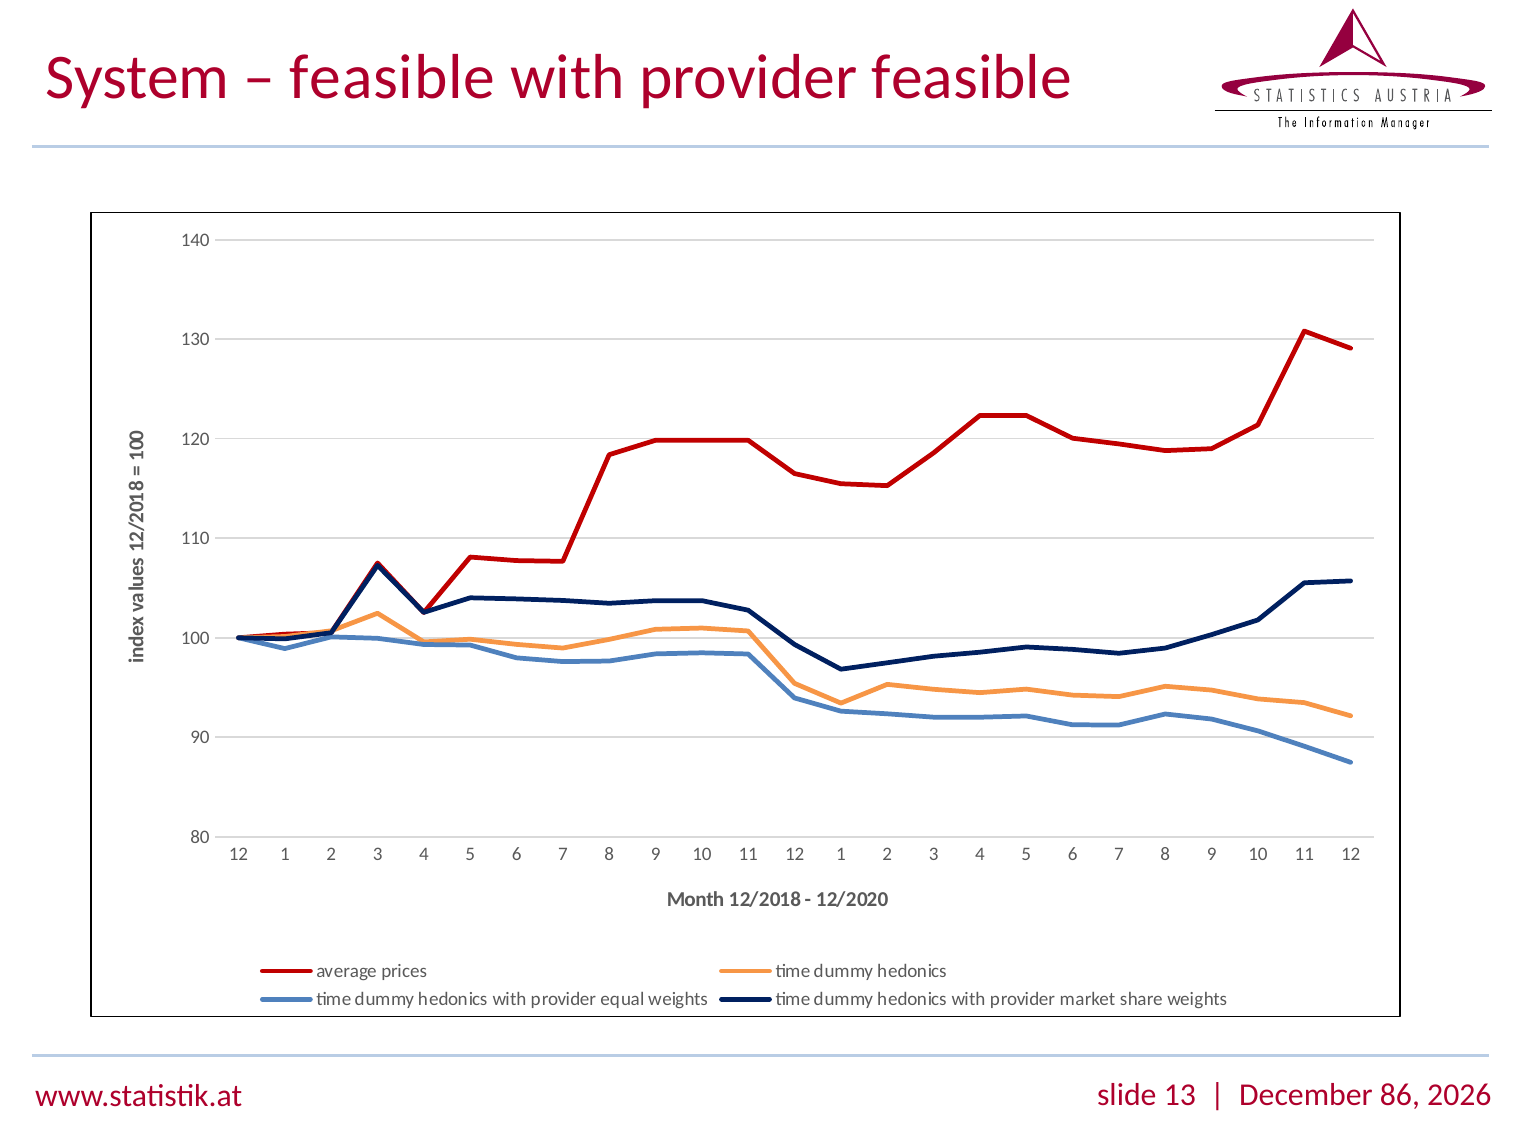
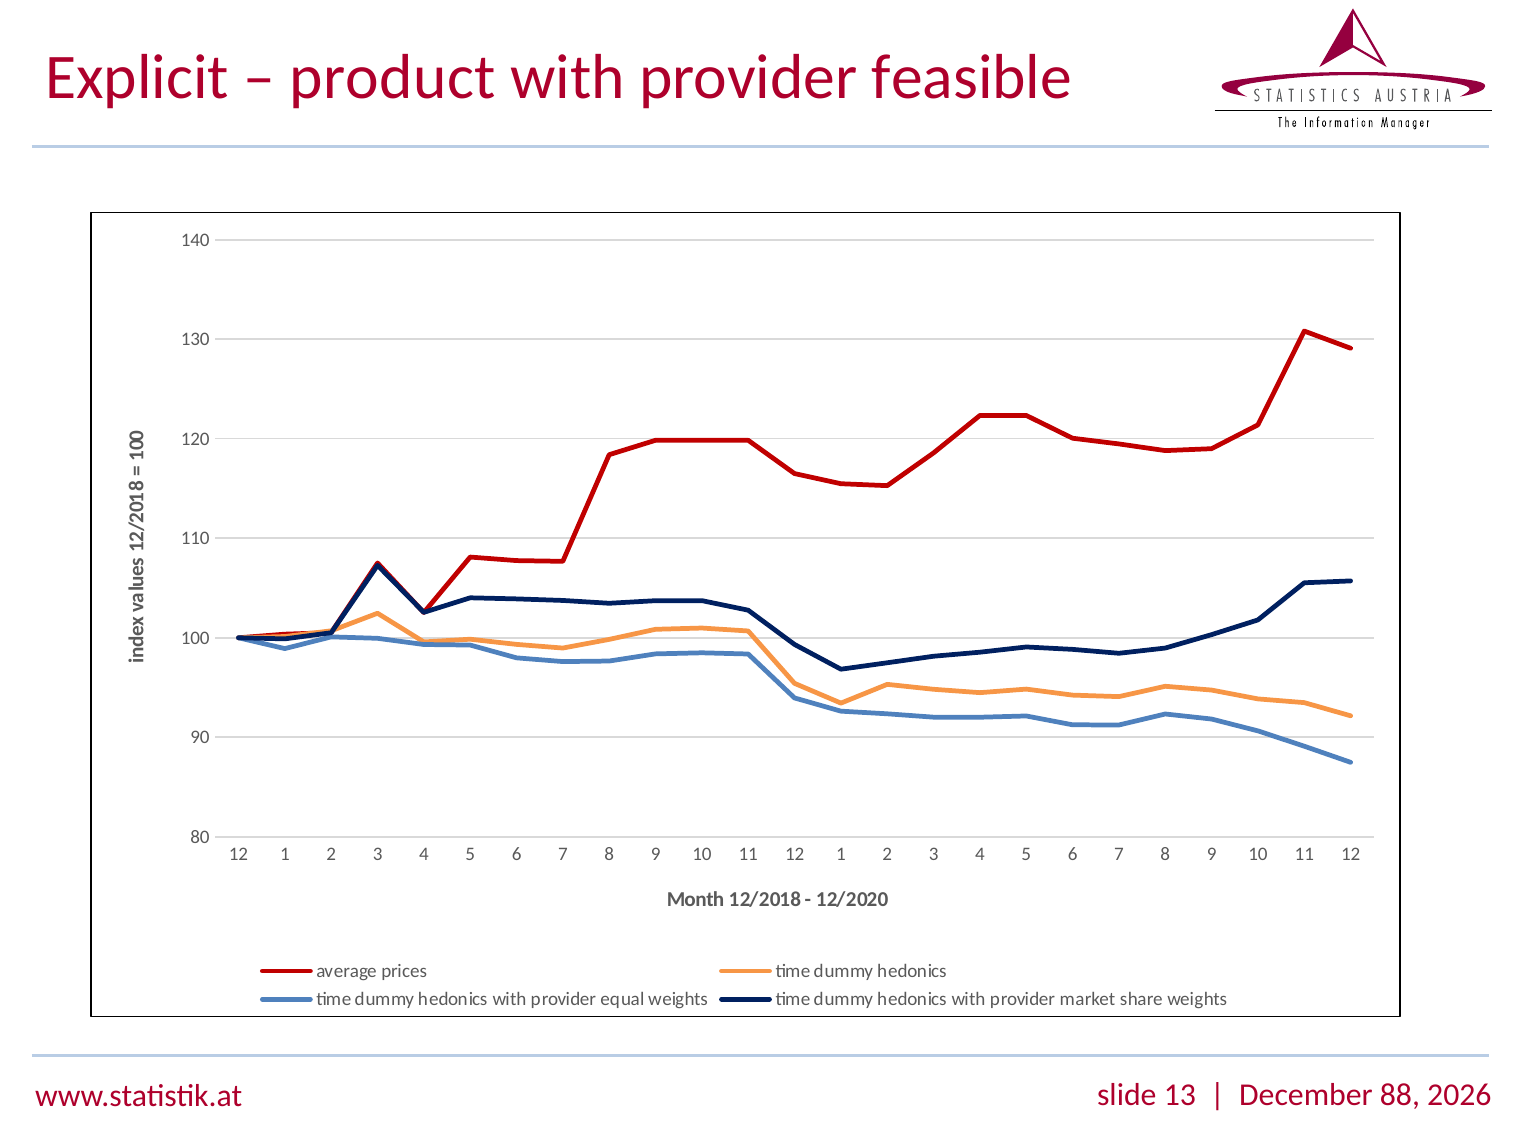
System: System -> Explicit
feasible at (392, 77): feasible -> product
86: 86 -> 88
